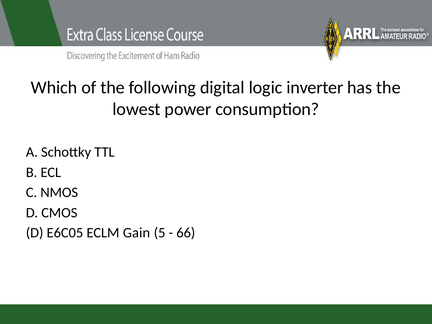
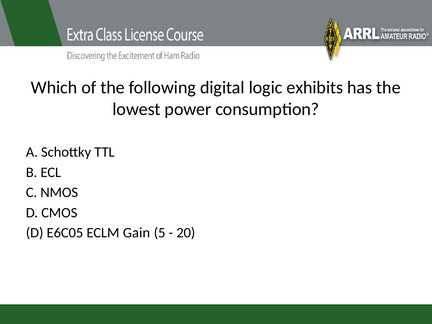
inverter: inverter -> exhibits
66: 66 -> 20
